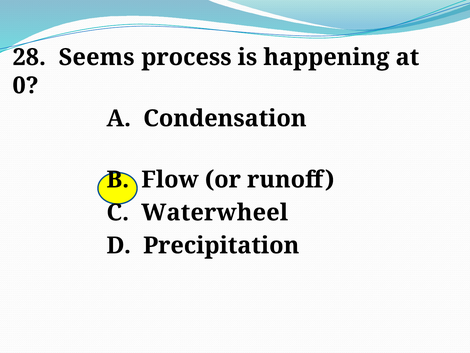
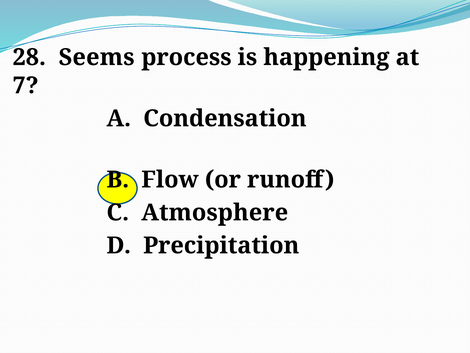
0: 0 -> 7
Waterwheel: Waterwheel -> Atmosphere
